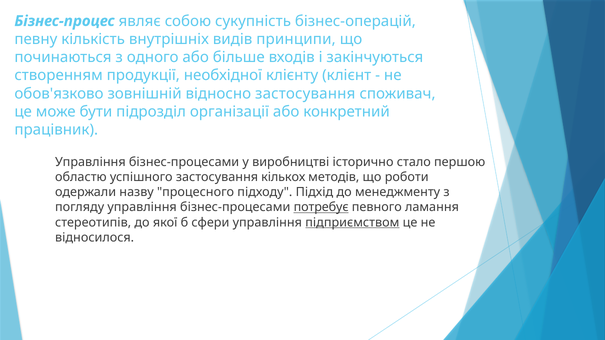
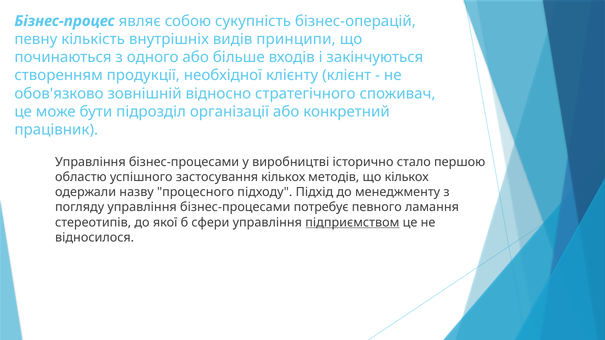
відносно застосування: застосування -> стратегічного
що роботи: роботи -> кількох
потребує underline: present -> none
